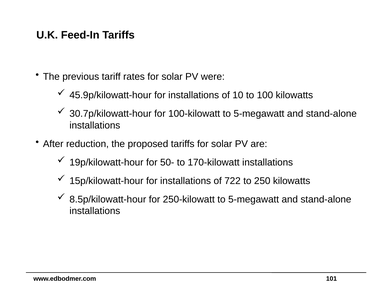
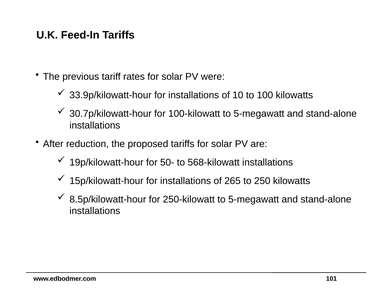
45.9p/kilowatt-hour: 45.9p/kilowatt-hour -> 33.9p/kilowatt-hour
170-kilowatt: 170-kilowatt -> 568-kilowatt
722: 722 -> 265
